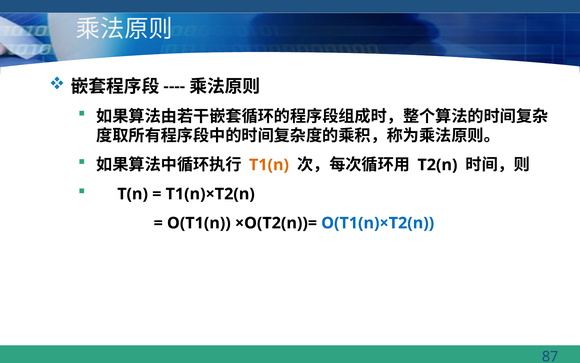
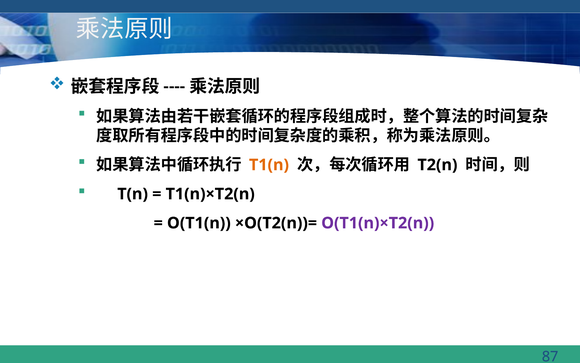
O(T1(n)×T2(n colour: blue -> purple
